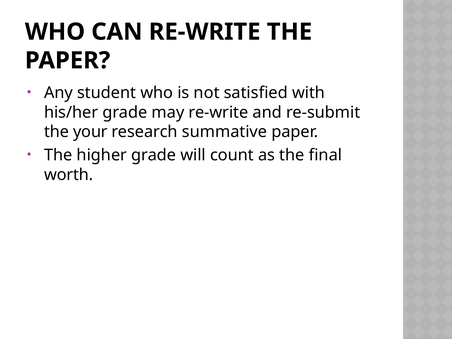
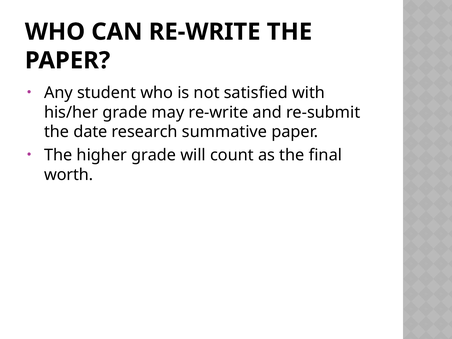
your: your -> date
